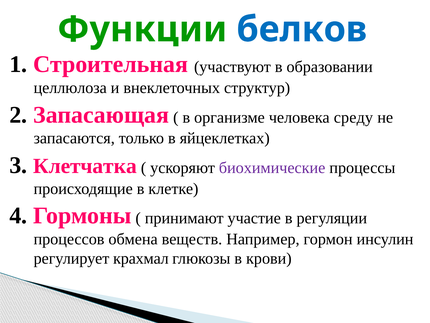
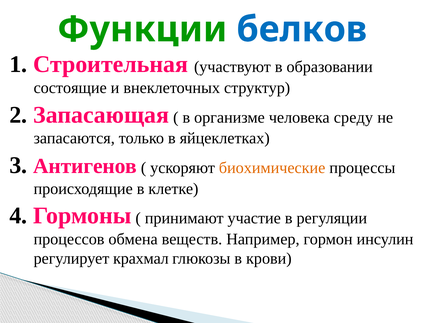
целлюлоза: целлюлоза -> состоящие
Клетчатка: Клетчатка -> Антигенов
биохимические colour: purple -> orange
